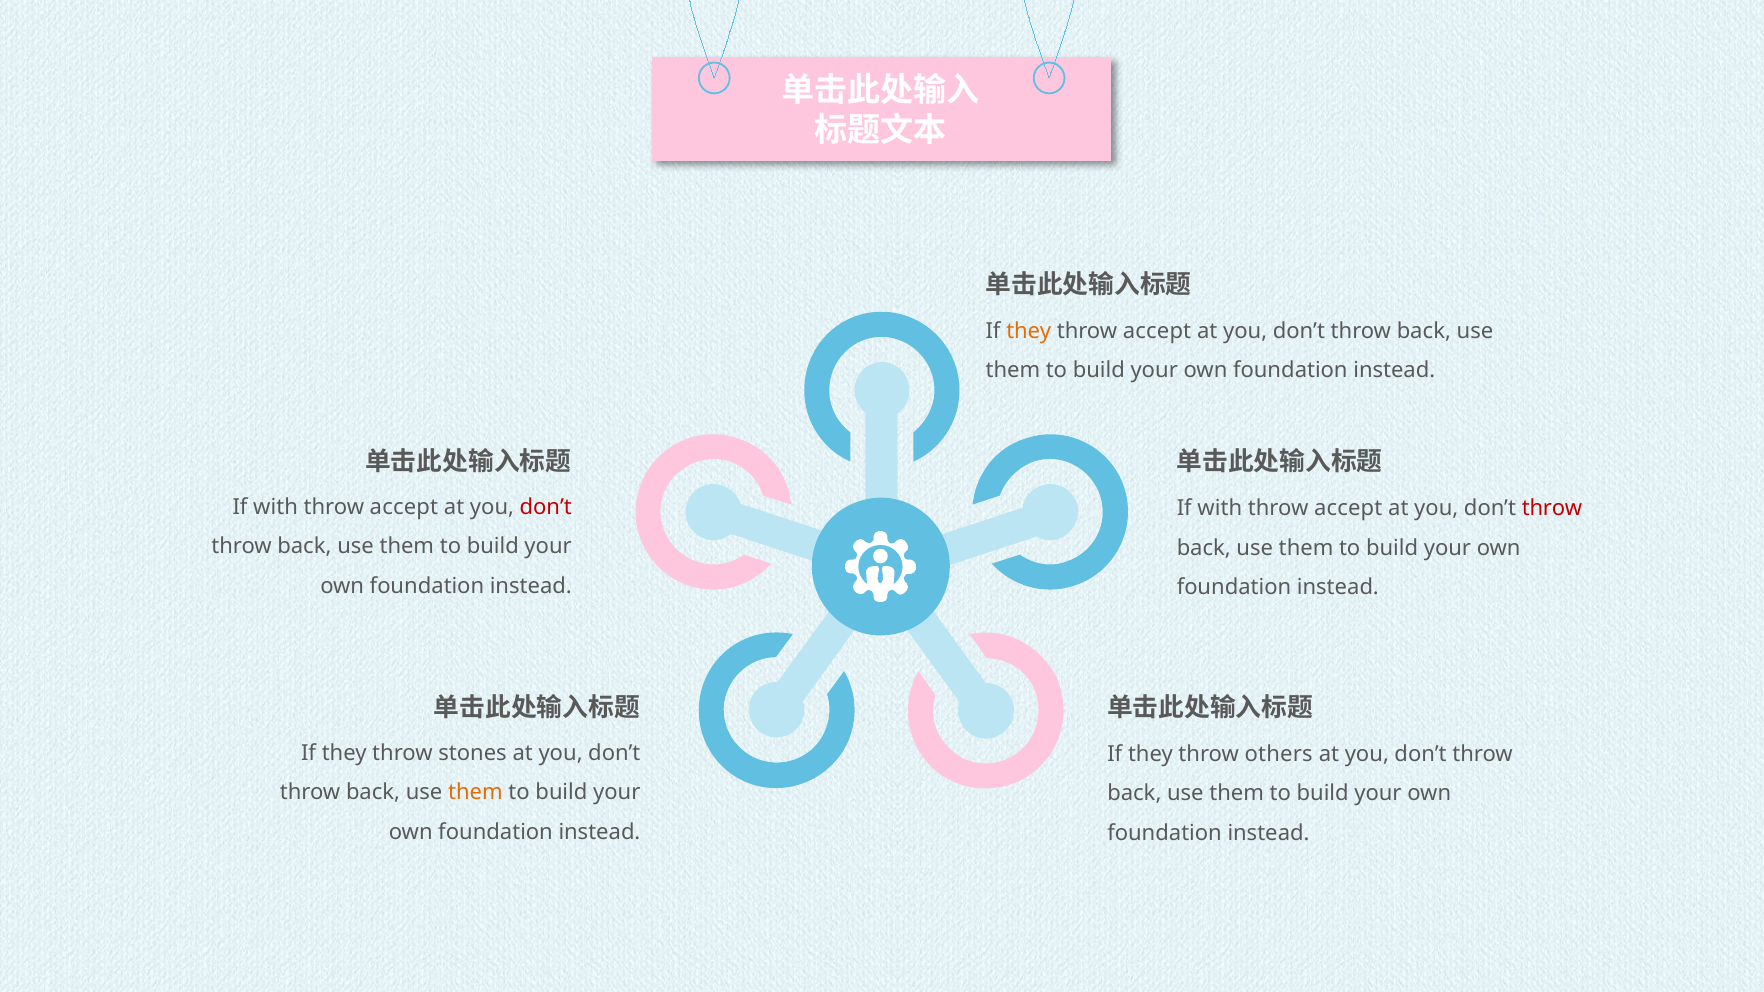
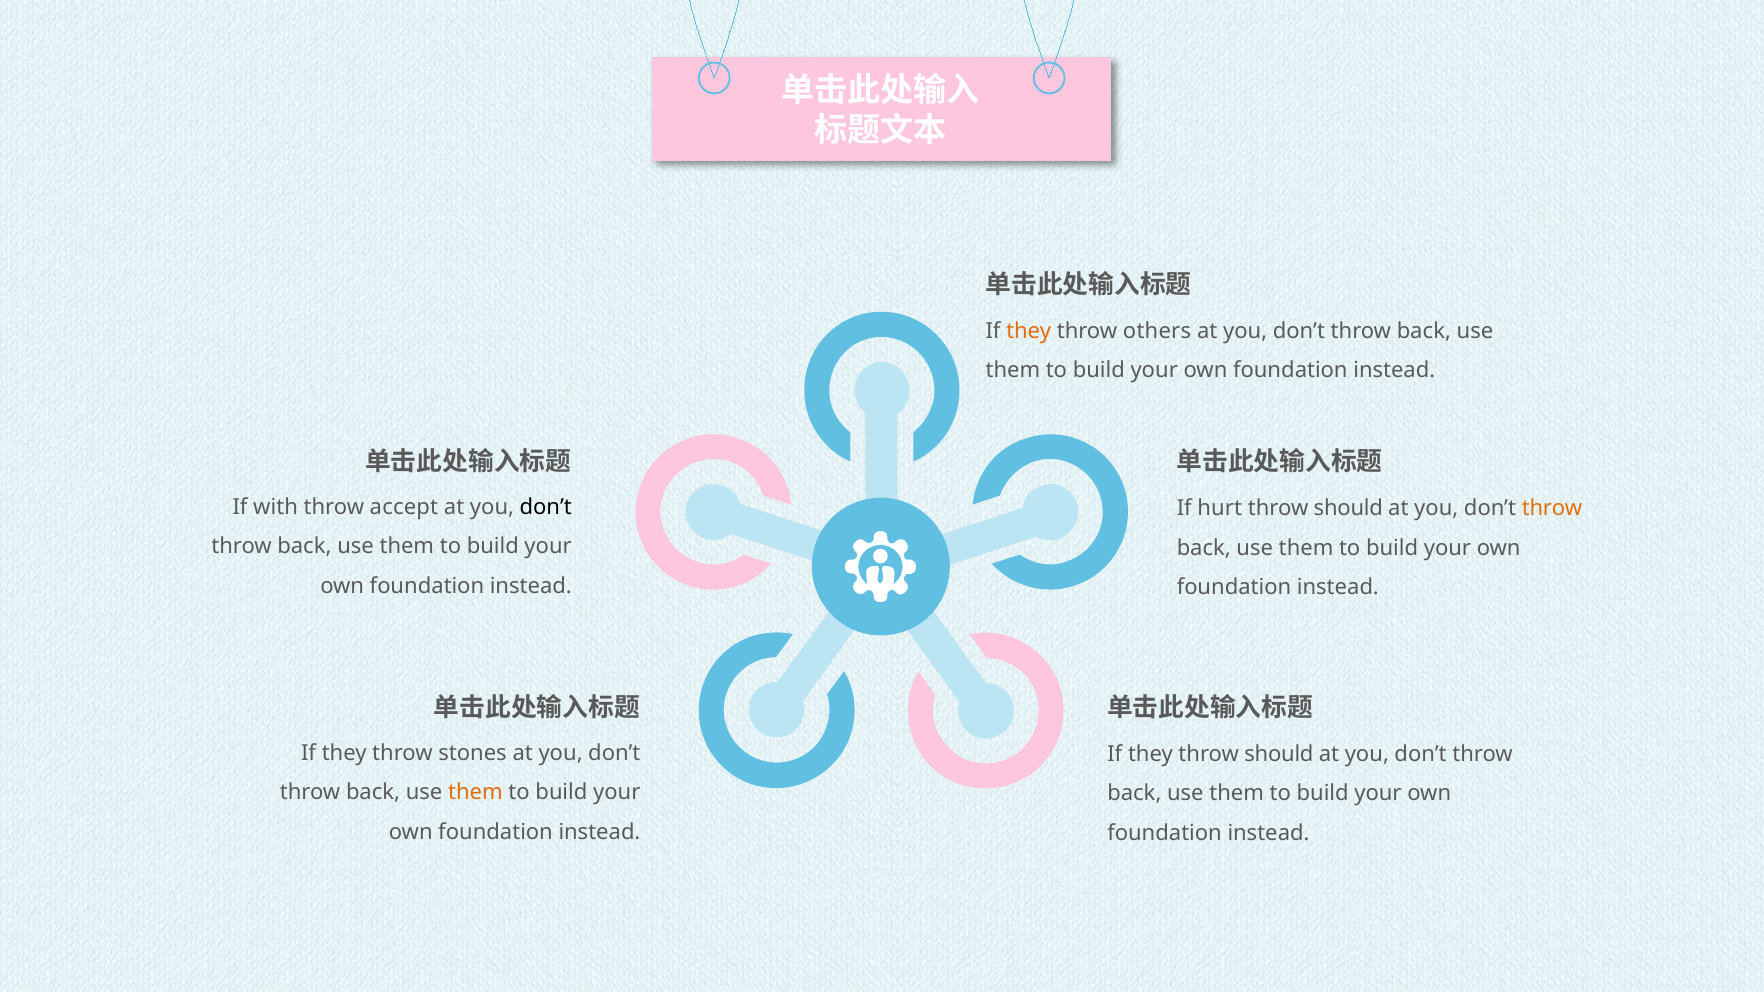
accept at (1157, 331): accept -> others
don’t at (546, 507) colour: red -> black
with at (1220, 508): with -> hurt
accept at (1348, 508): accept -> should
throw at (1552, 508) colour: red -> orange
they throw others: others -> should
